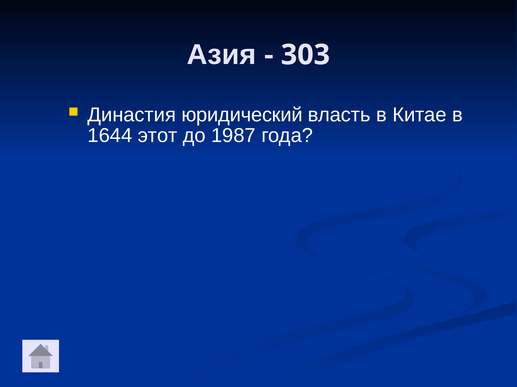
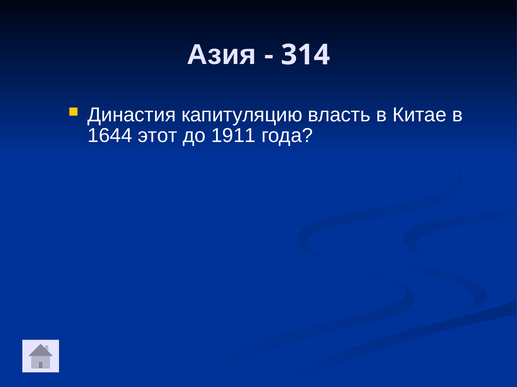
303: 303 -> 314
юридический: юридический -> капитуляцию
1987: 1987 -> 1911
